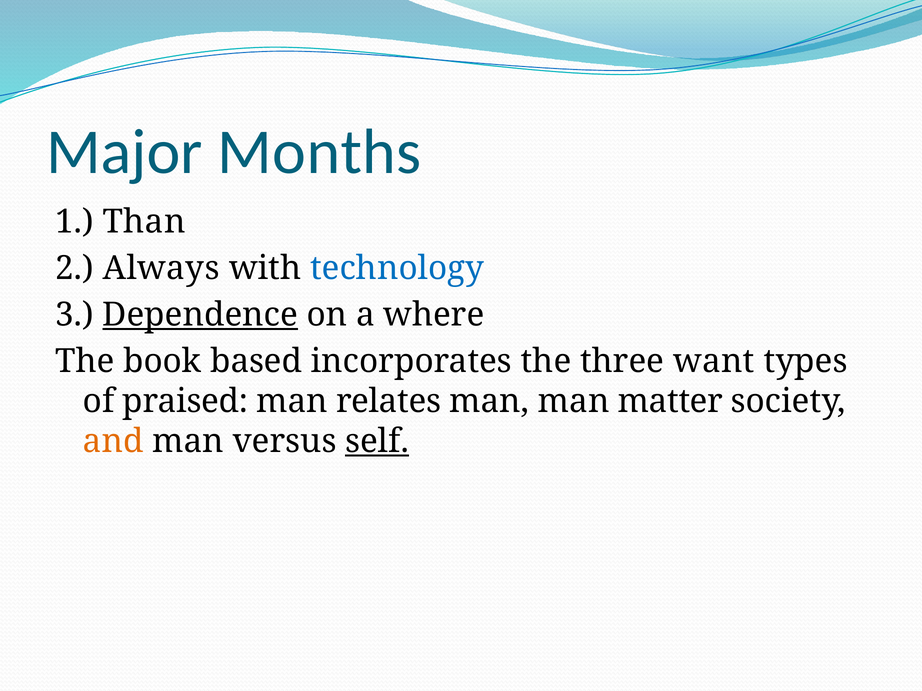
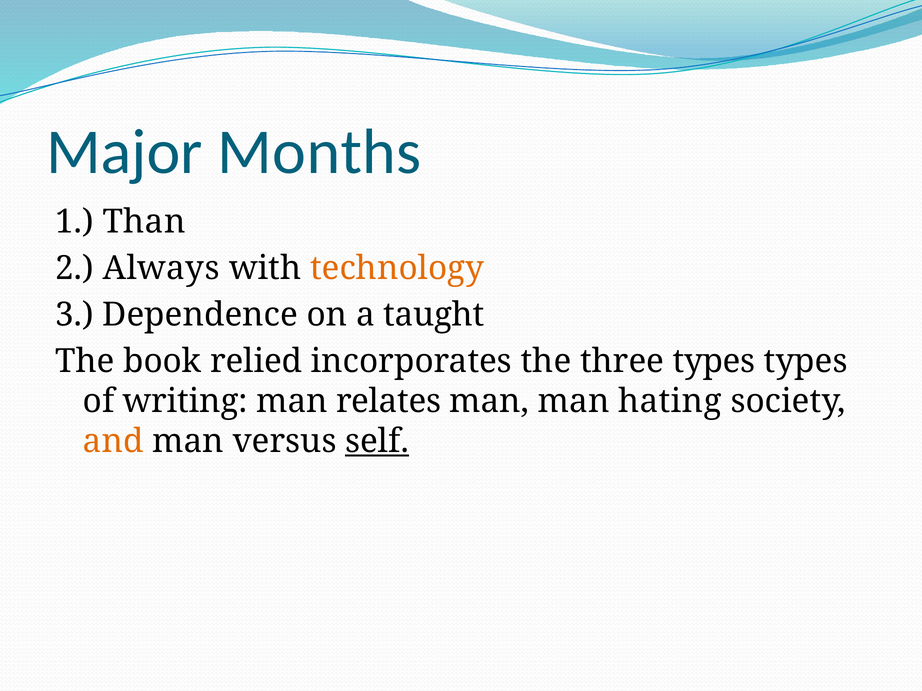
technology colour: blue -> orange
Dependence underline: present -> none
where: where -> taught
based: based -> relied
three want: want -> types
praised: praised -> writing
matter: matter -> hating
